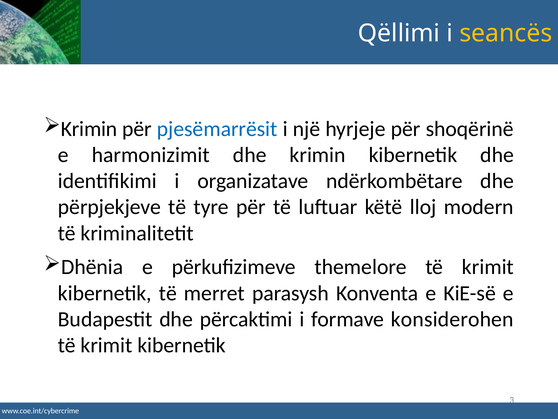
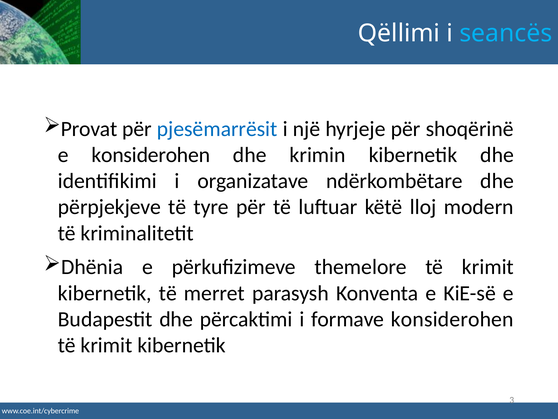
seancës colour: yellow -> light blue
Krimin at (89, 129): Krimin -> Provat
e harmonizimit: harmonizimit -> konsiderohen
